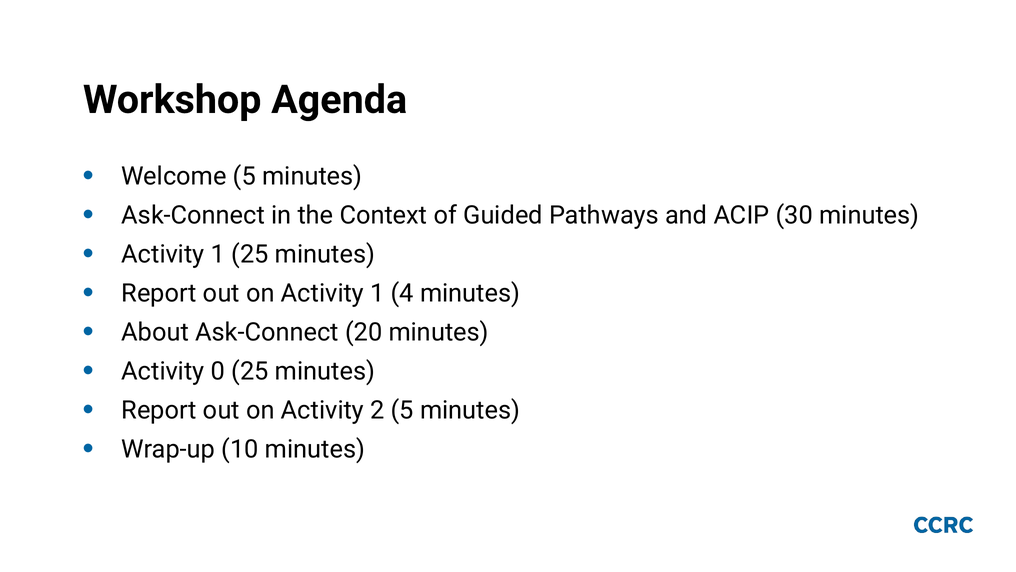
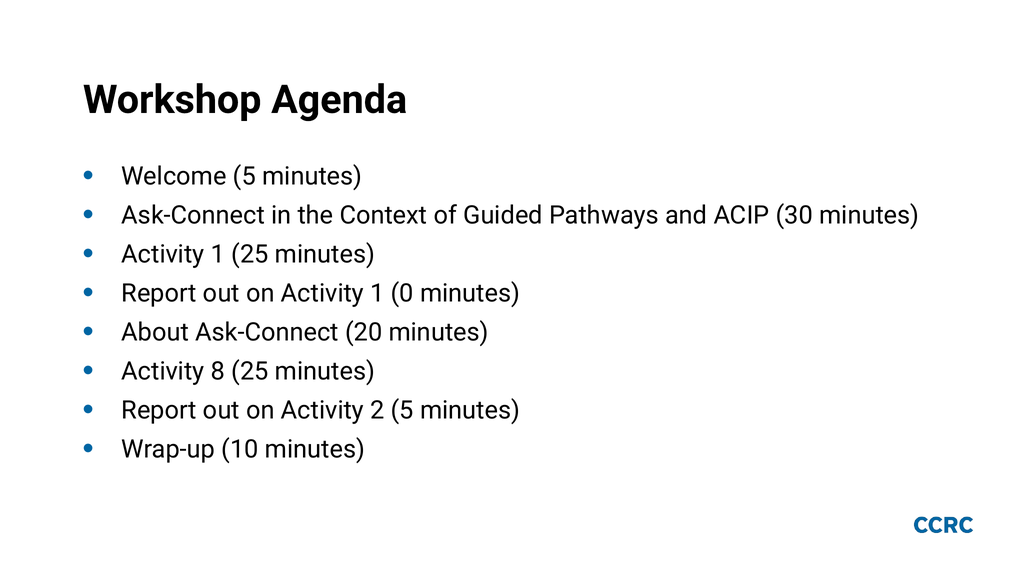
4: 4 -> 0
0: 0 -> 8
